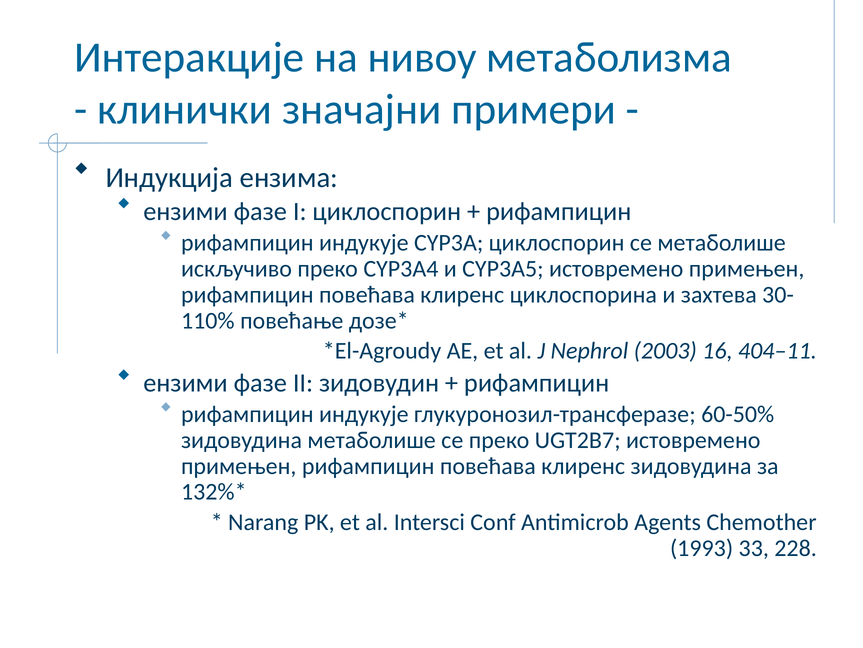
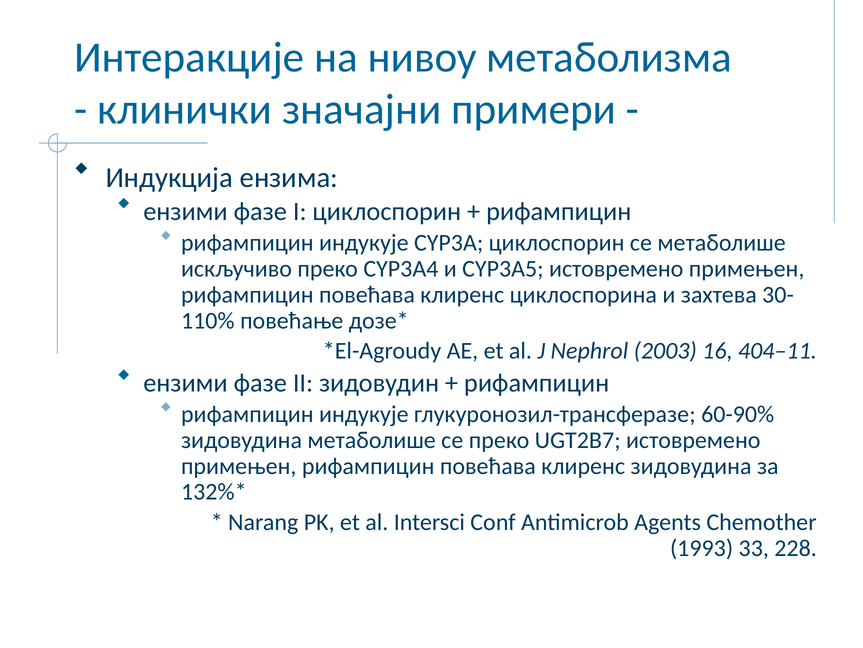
60-50%: 60-50% -> 60-90%
